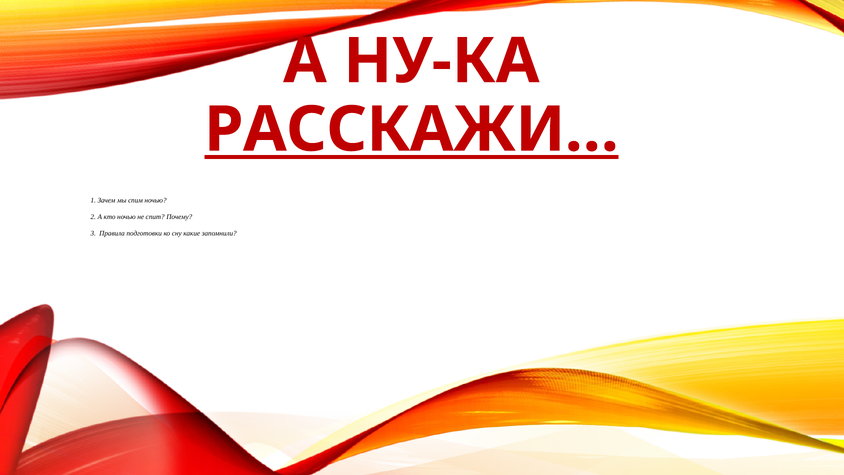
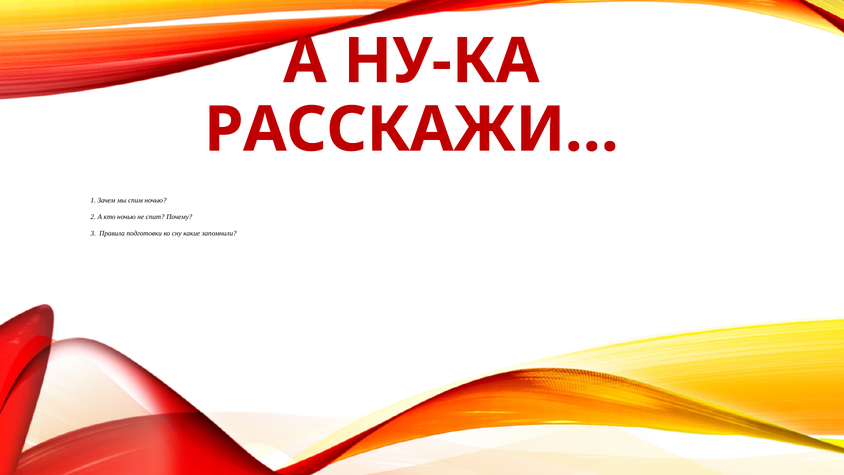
РАССКАЖИ… underline: present -> none
